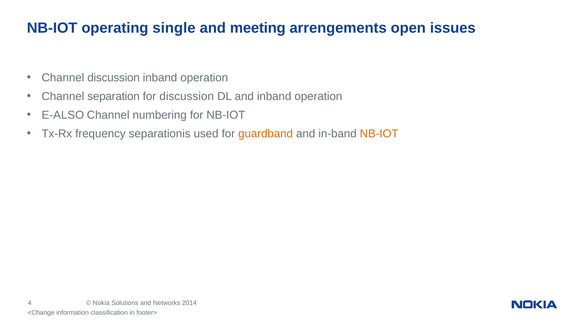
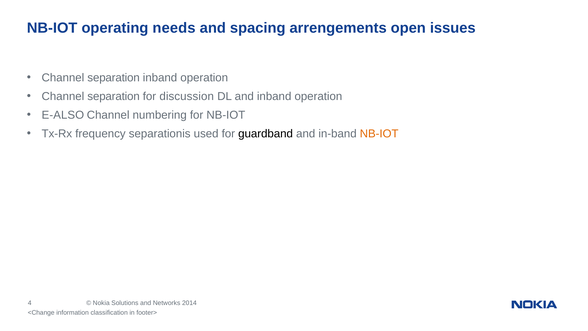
single: single -> needs
meeting: meeting -> spacing
discussion at (114, 78): discussion -> separation
guardband colour: orange -> black
